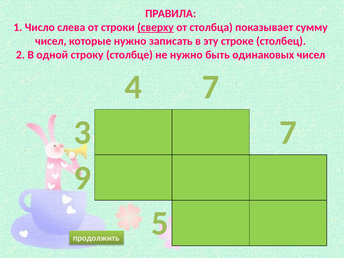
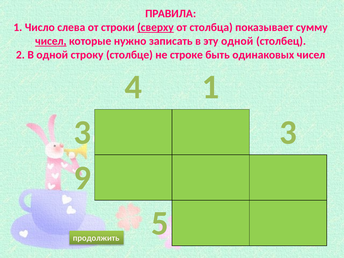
чисел at (51, 41) underline: none -> present
эту строке: строке -> одной
не нужно: нужно -> строке
4 7: 7 -> 1
3 7: 7 -> 3
